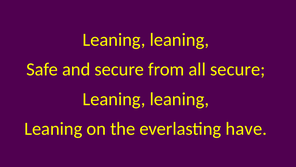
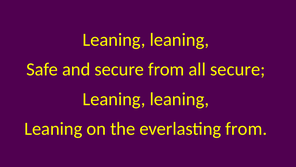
everlasting have: have -> from
